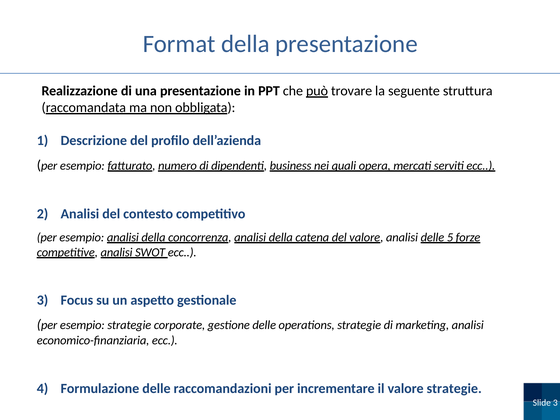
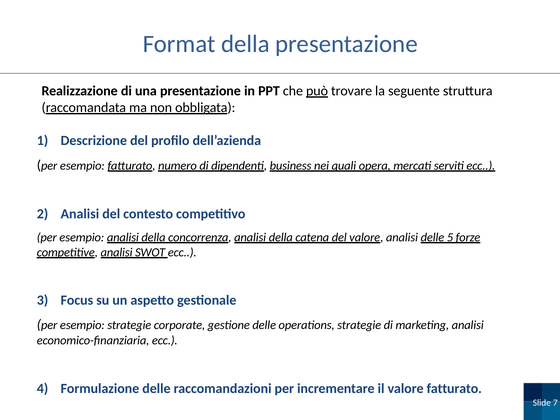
valore strategie: strategie -> fatturato
Slide 3: 3 -> 7
